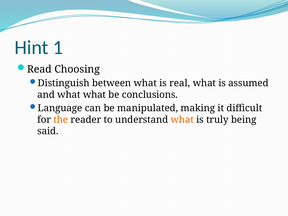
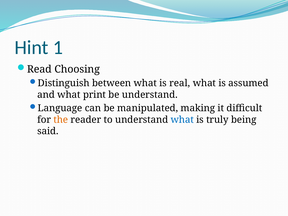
what what: what -> print
be conclusions: conclusions -> understand
what at (182, 120) colour: orange -> blue
